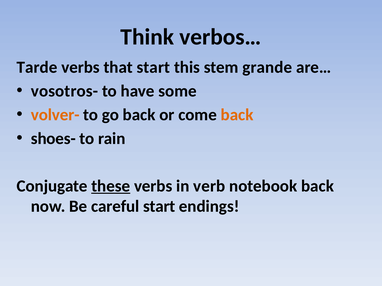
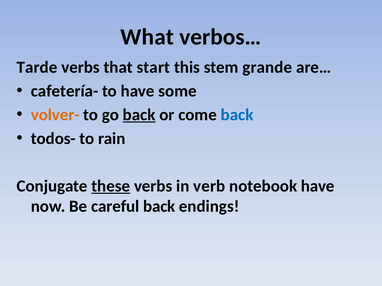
Think: Think -> What
vosotros-: vosotros- -> cafetería-
back at (139, 115) underline: none -> present
back at (237, 115) colour: orange -> blue
shoes-: shoes- -> todos-
notebook back: back -> have
careful start: start -> back
